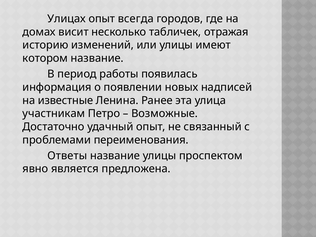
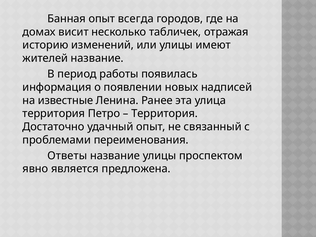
Улицах: Улицах -> Банная
котором: котором -> жителей
участникам at (54, 114): участникам -> территория
Возможные at (165, 114): Возможные -> Территория
